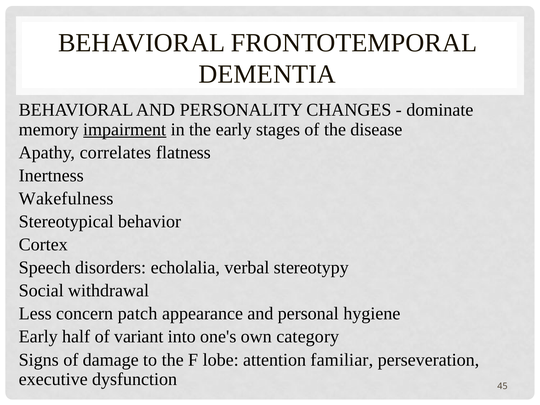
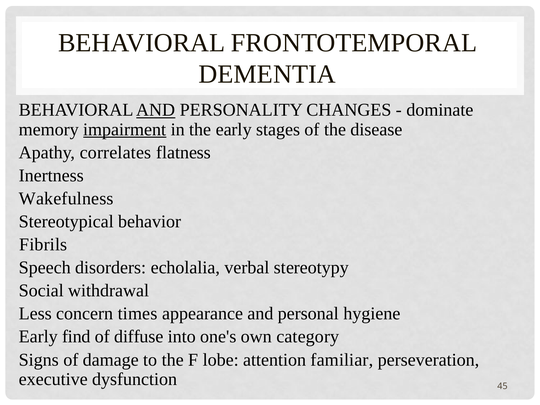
AND at (156, 110) underline: none -> present
Cortex: Cortex -> Fibrils
patch: patch -> times
half: half -> find
variant: variant -> diffuse
